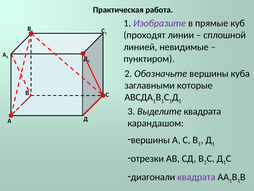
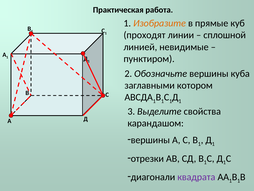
Изобразите colour: purple -> orange
которые: которые -> котором
Выделите квадрата: квадрата -> свойства
